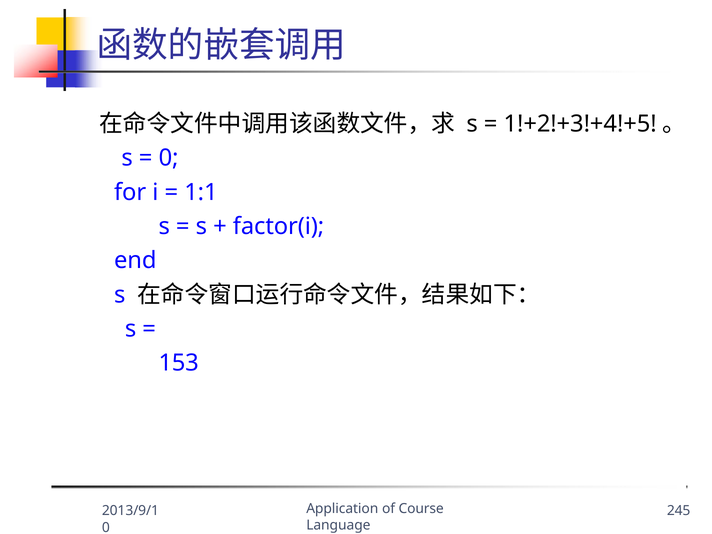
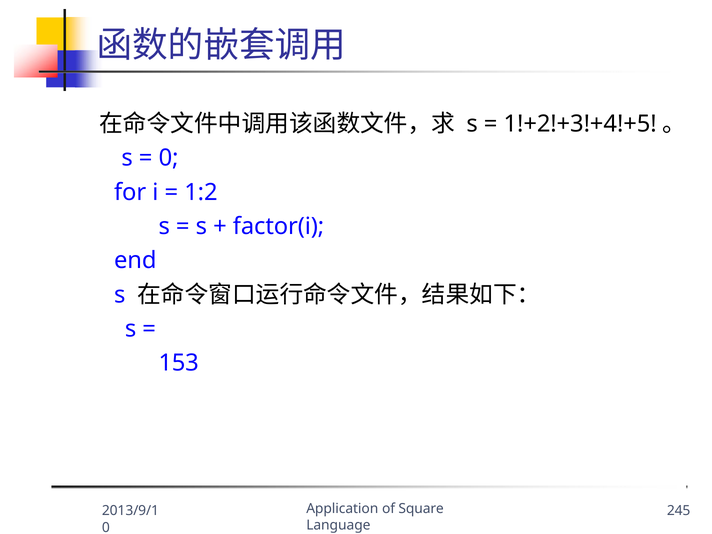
1:1: 1:1 -> 1:2
Course: Course -> Square
